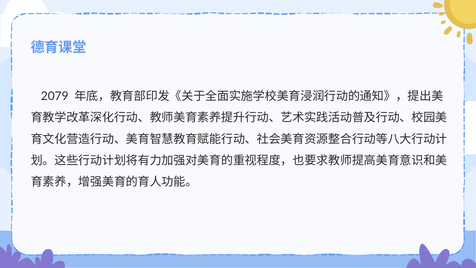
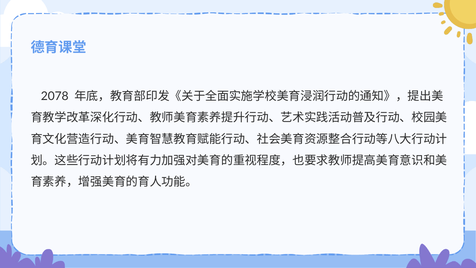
2079: 2079 -> 2078
